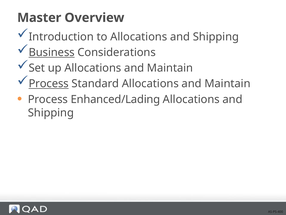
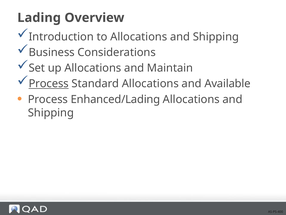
Master: Master -> Lading
Business underline: present -> none
Standard Allocations and Maintain: Maintain -> Available
